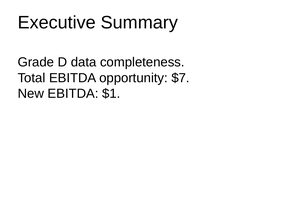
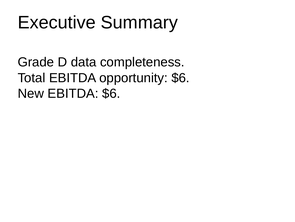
opportunity $7: $7 -> $6
EBITDA $1: $1 -> $6
